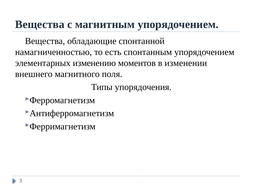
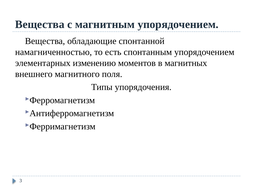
изменении: изменении -> магнитных
